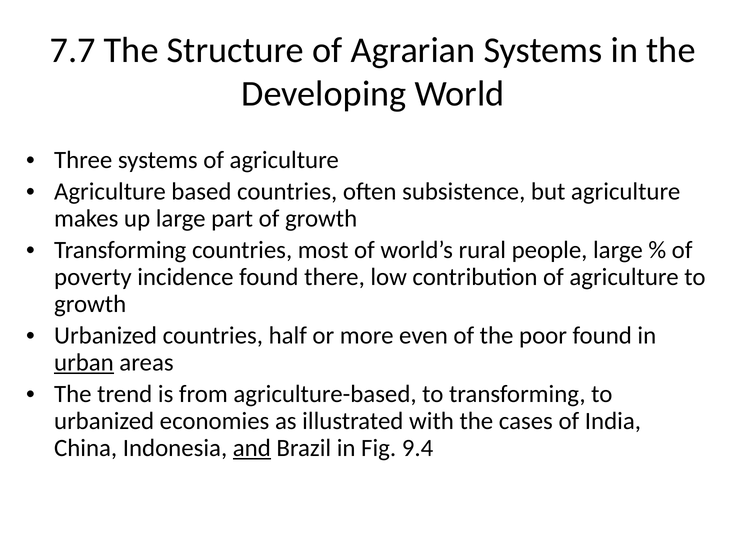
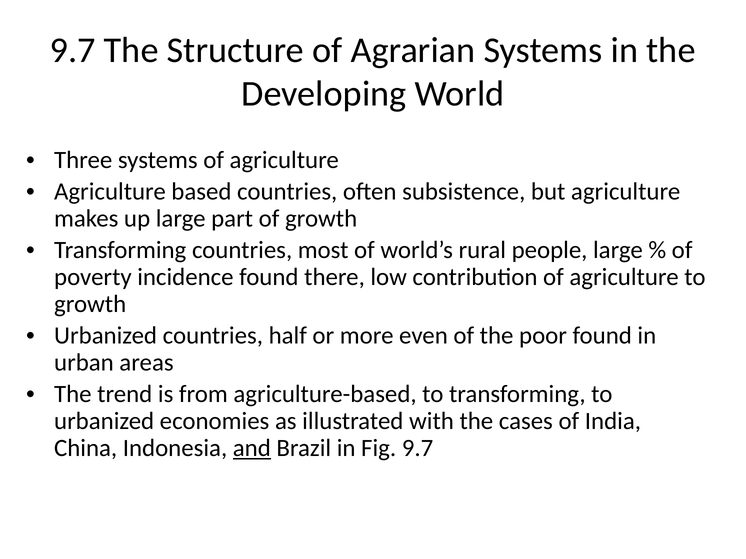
7.7 at (73, 50): 7.7 -> 9.7
urban underline: present -> none
Fig 9.4: 9.4 -> 9.7
